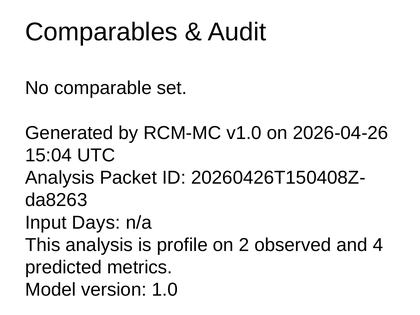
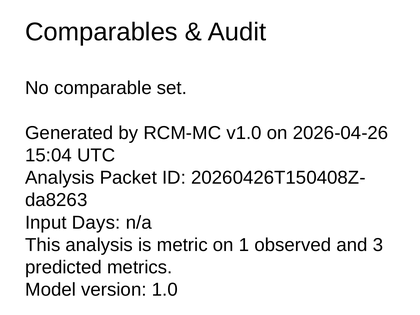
profile: profile -> metric
2: 2 -> 1
4: 4 -> 3
